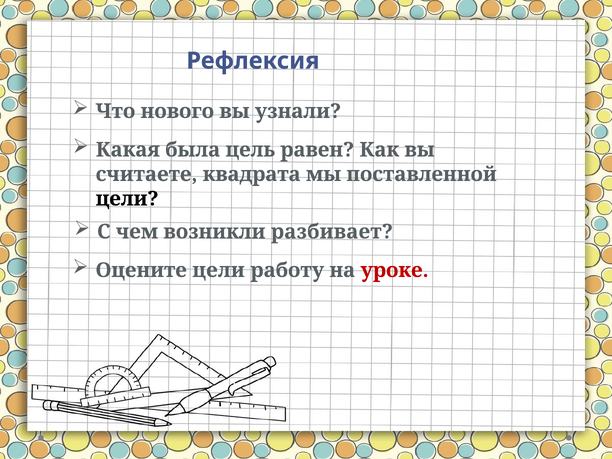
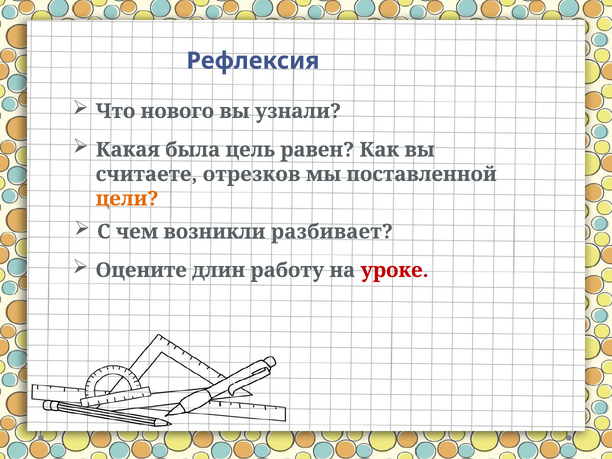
квадрата: квадрата -> отрезков
цели at (127, 199) colour: black -> orange
Оцените цели: цели -> длин
